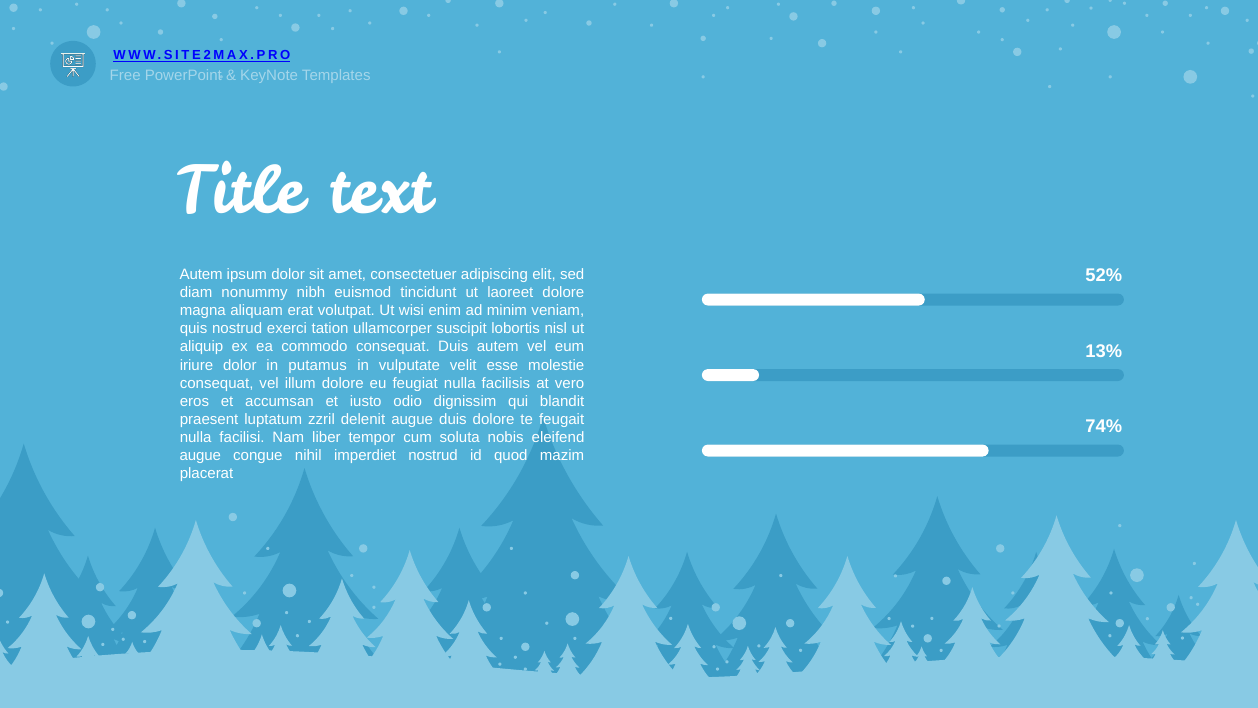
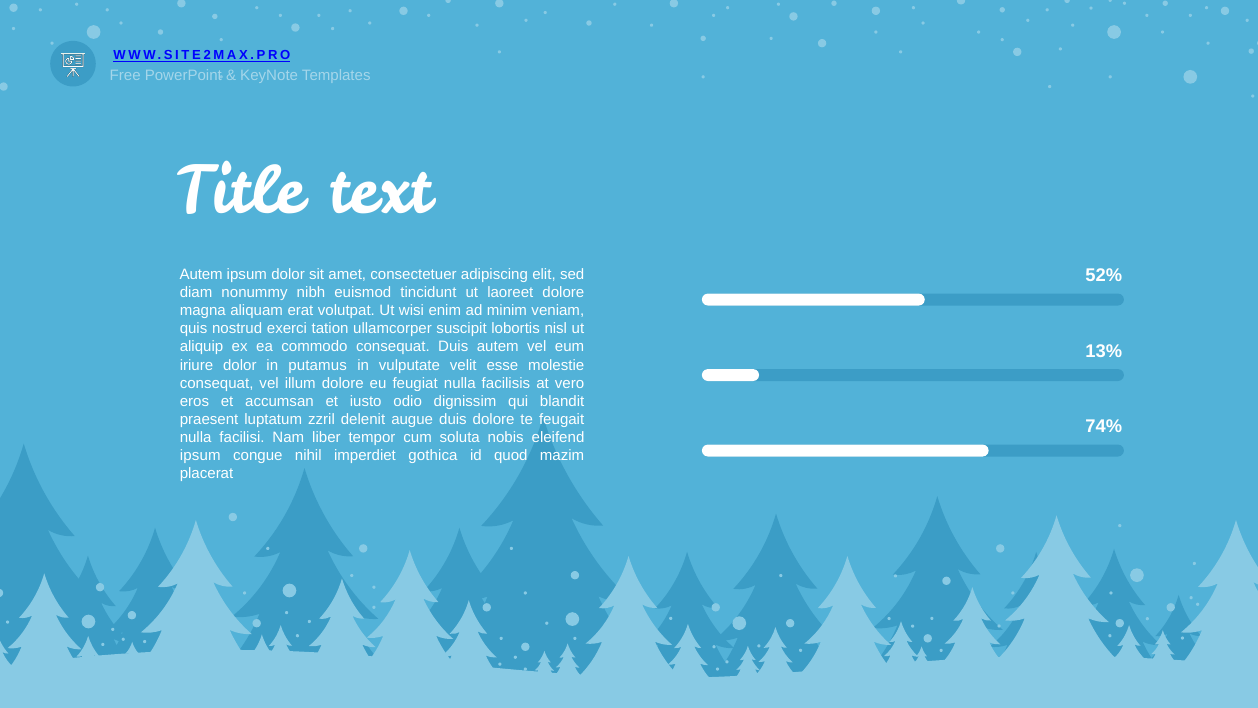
augue at (200, 455): augue -> ipsum
imperdiet nostrud: nostrud -> gothica
